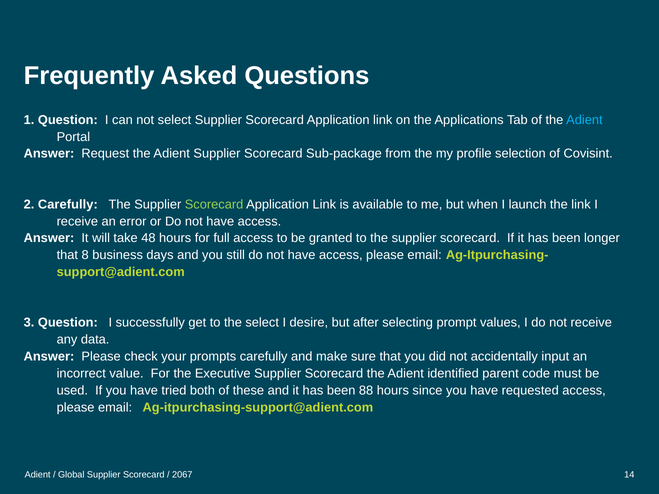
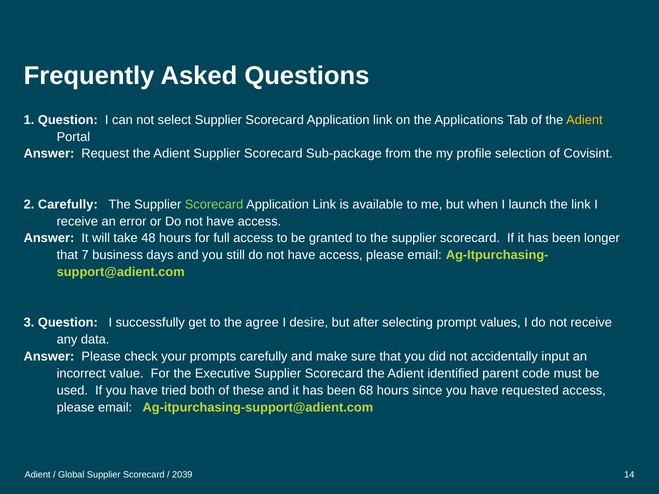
Adient at (584, 120) colour: light blue -> yellow
8: 8 -> 7
the select: select -> agree
88: 88 -> 68
2067: 2067 -> 2039
